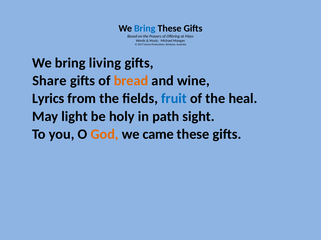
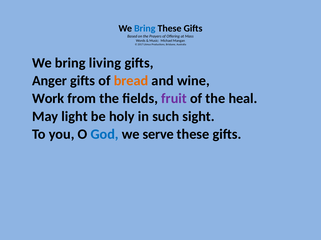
Share: Share -> Anger
Lyrics: Lyrics -> Work
fruit colour: blue -> purple
path: path -> such
God colour: orange -> blue
came: came -> serve
